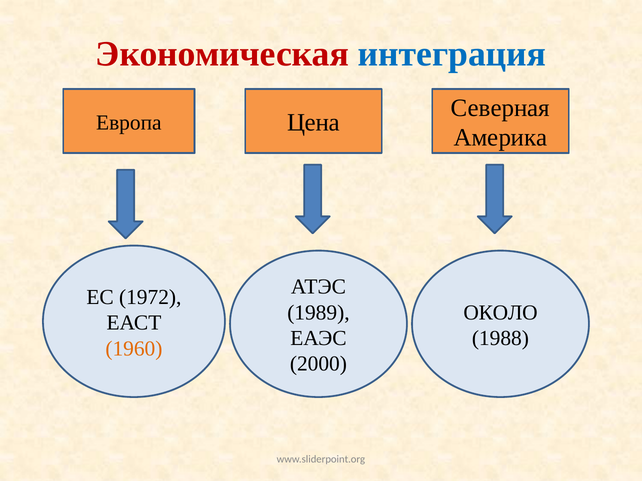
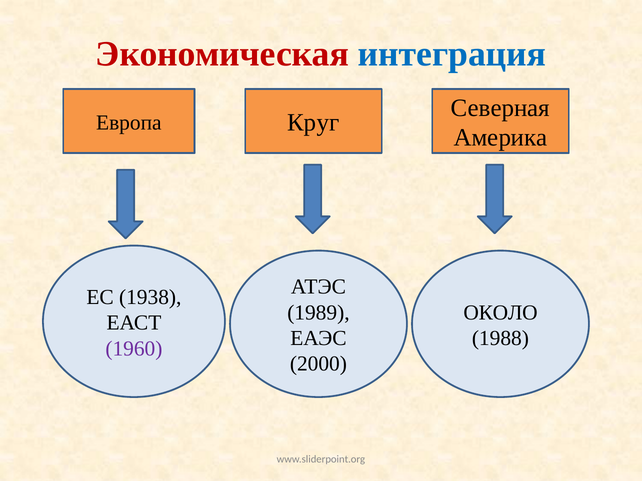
Цена: Цена -> Круг
1972: 1972 -> 1938
1960 colour: orange -> purple
